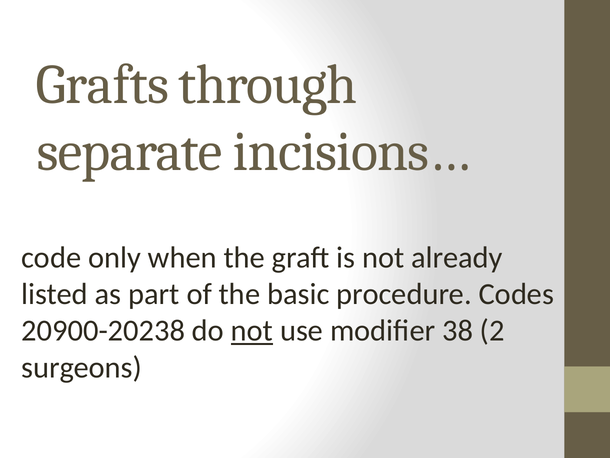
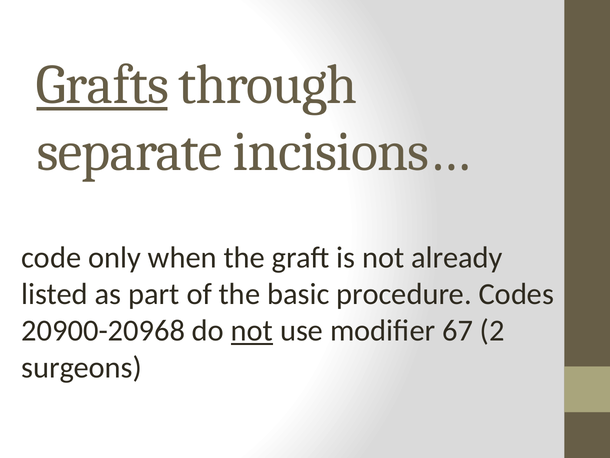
Grafts underline: none -> present
20900-20238: 20900-20238 -> 20900-20968
38: 38 -> 67
